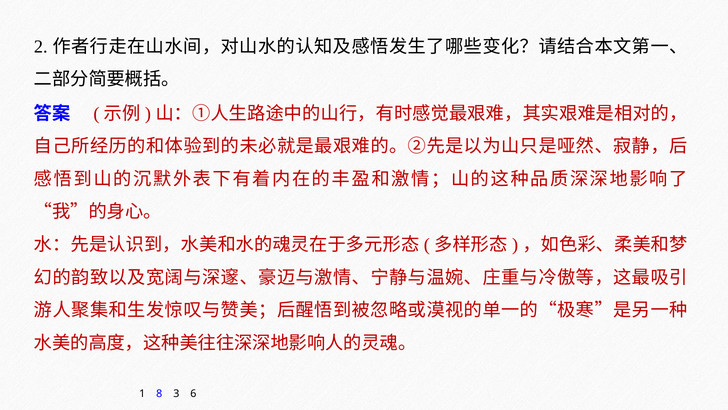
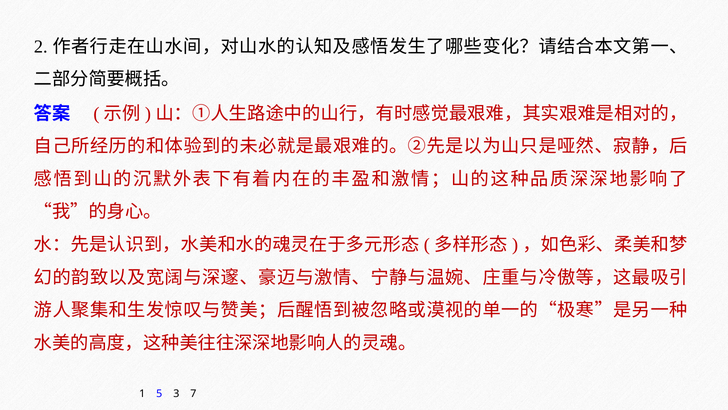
8: 8 -> 5
6: 6 -> 7
